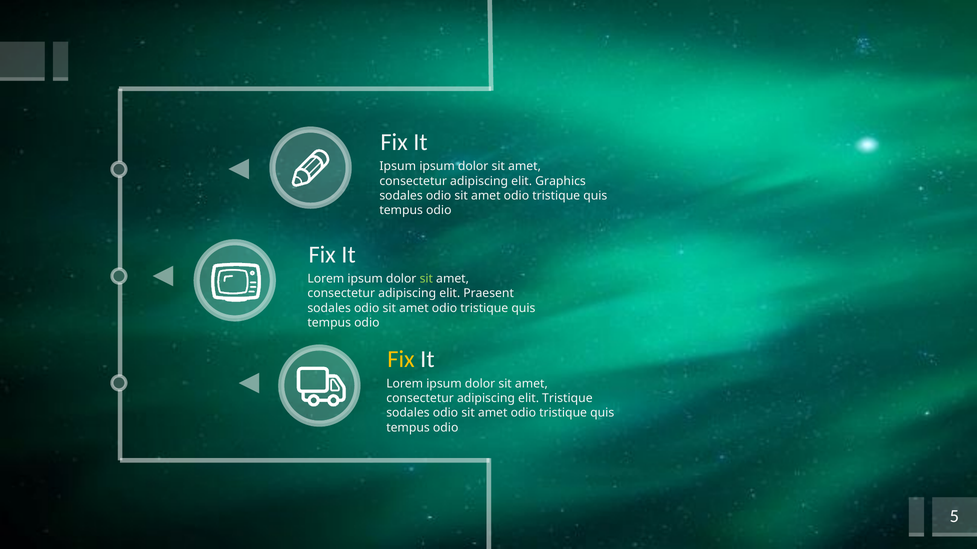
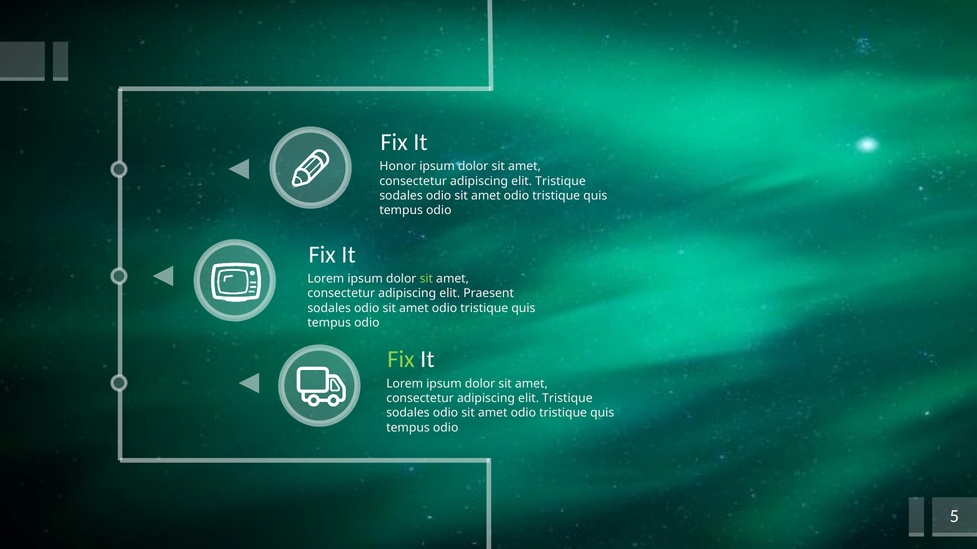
Ipsum at (398, 167): Ipsum -> Honor
Graphics at (561, 181): Graphics -> Tristique
Fix at (401, 360) colour: yellow -> light green
